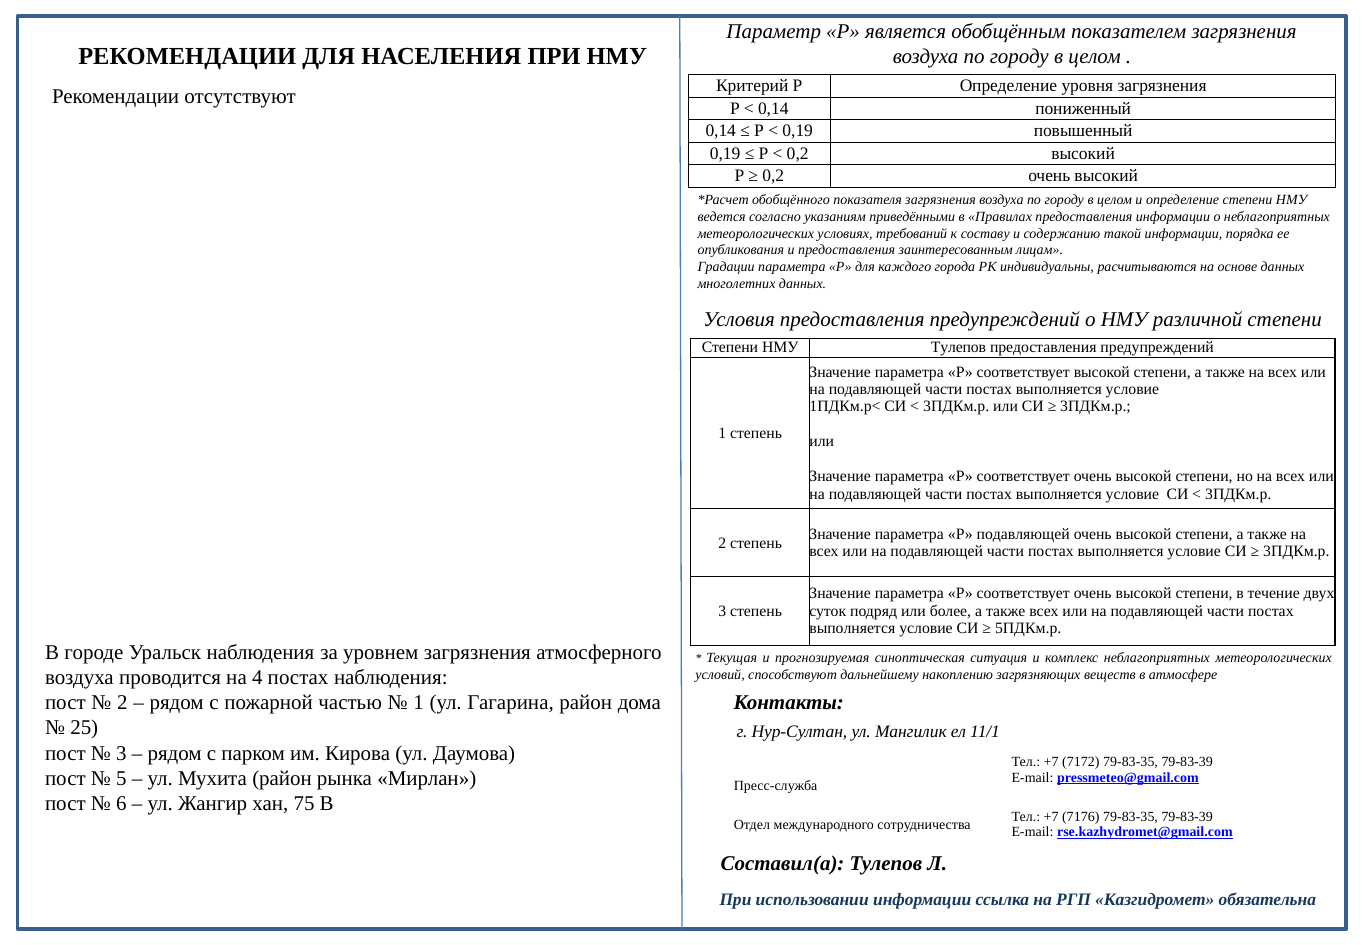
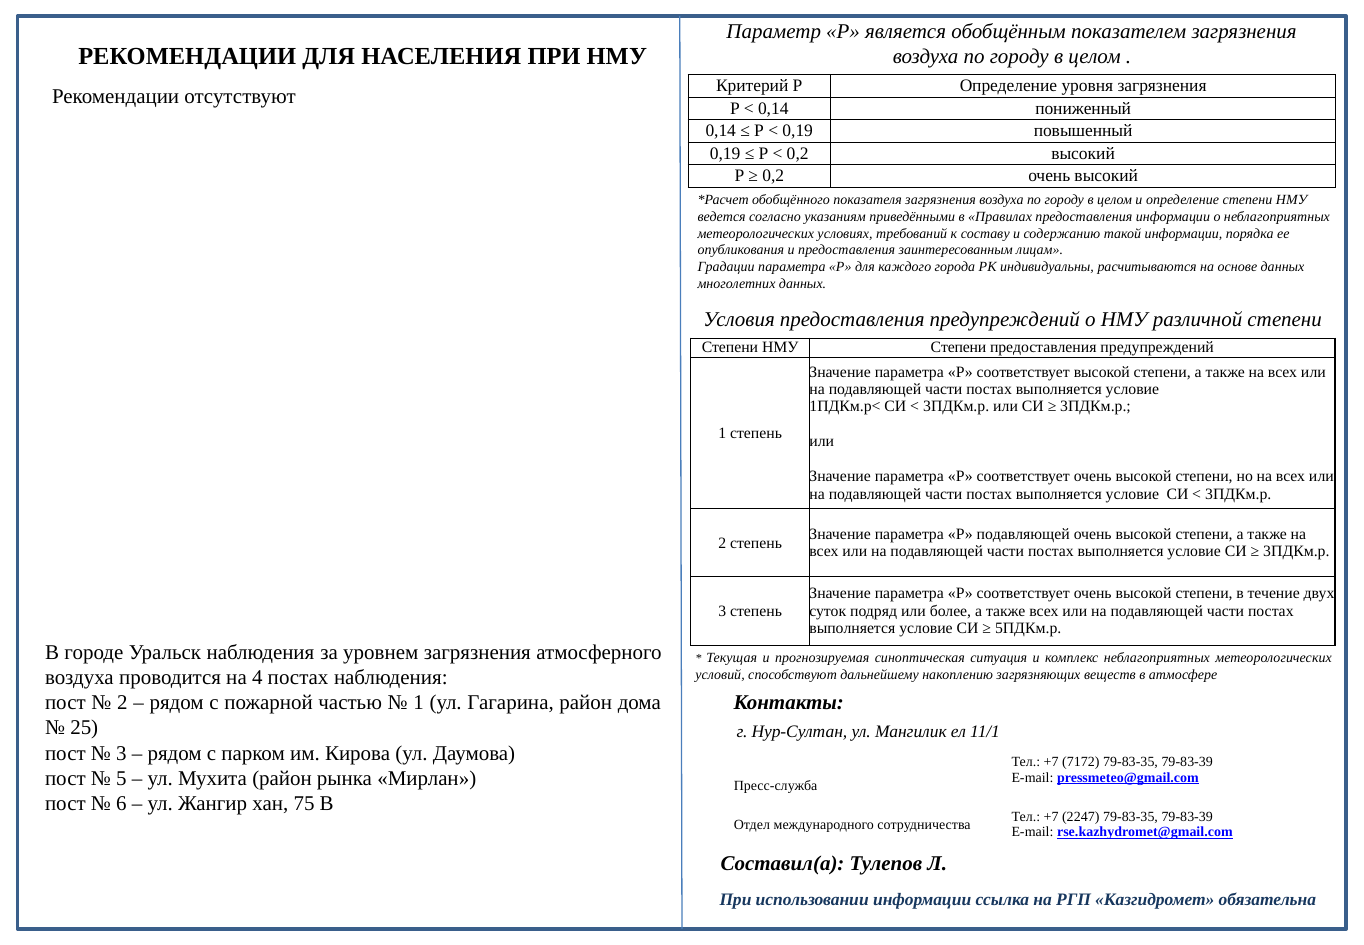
НМУ Тулепов: Тулепов -> Степени
7176: 7176 -> 2247
